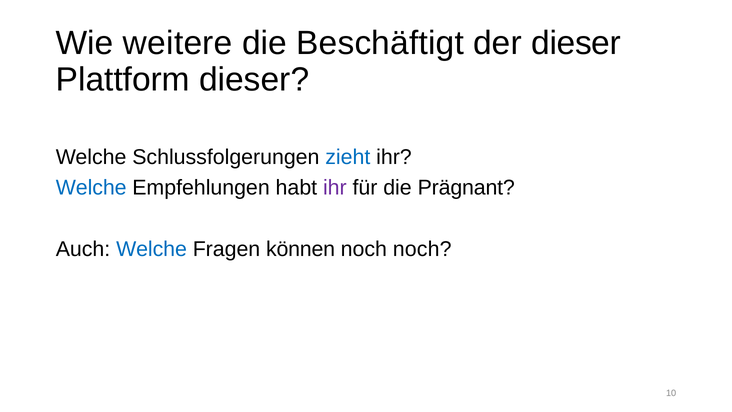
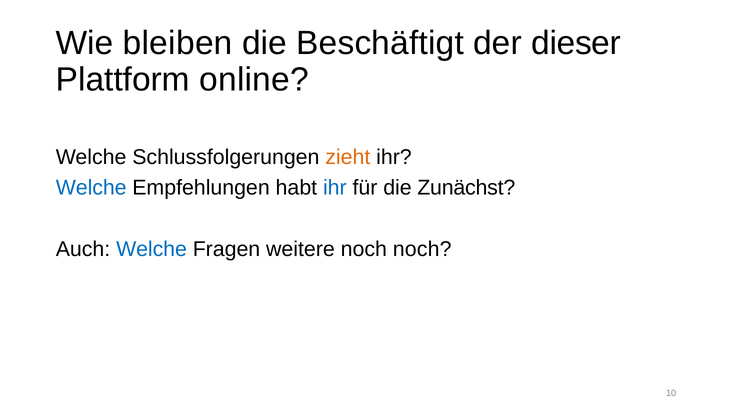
weitere: weitere -> bleiben
Plattform dieser: dieser -> online
zieht colour: blue -> orange
ihr at (335, 188) colour: purple -> blue
Prägnant: Prägnant -> Zunächst
können: können -> weitere
